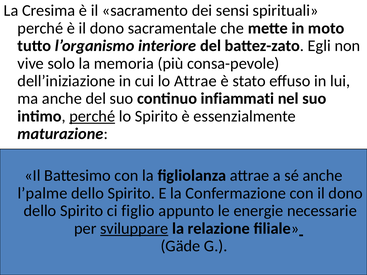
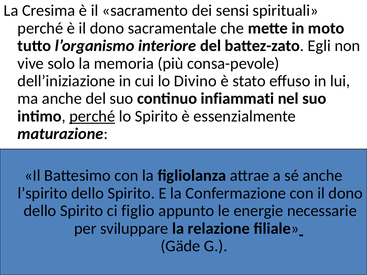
lo Attrae: Attrae -> Divino
l’palme: l’palme -> l’spirito
sviluppare underline: present -> none
